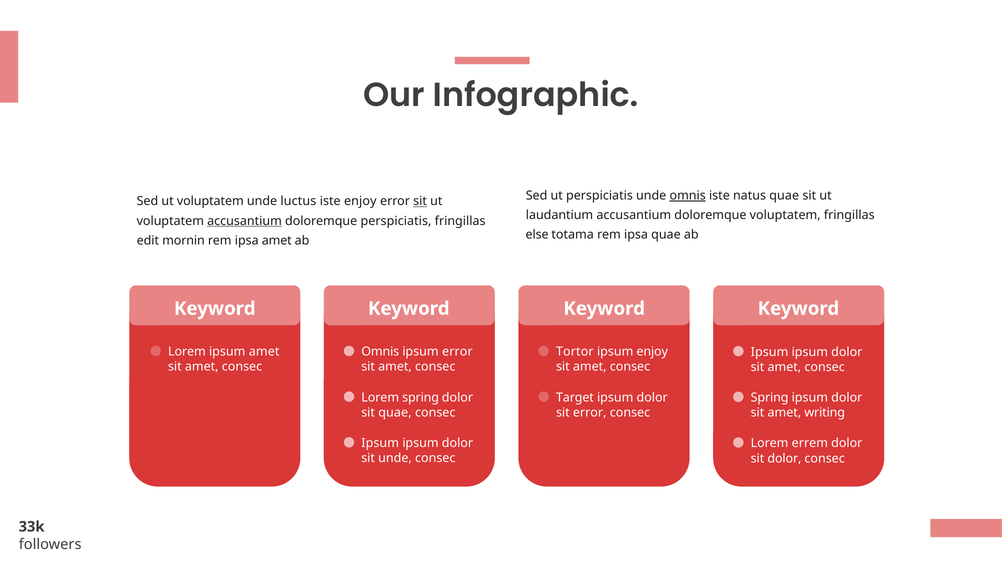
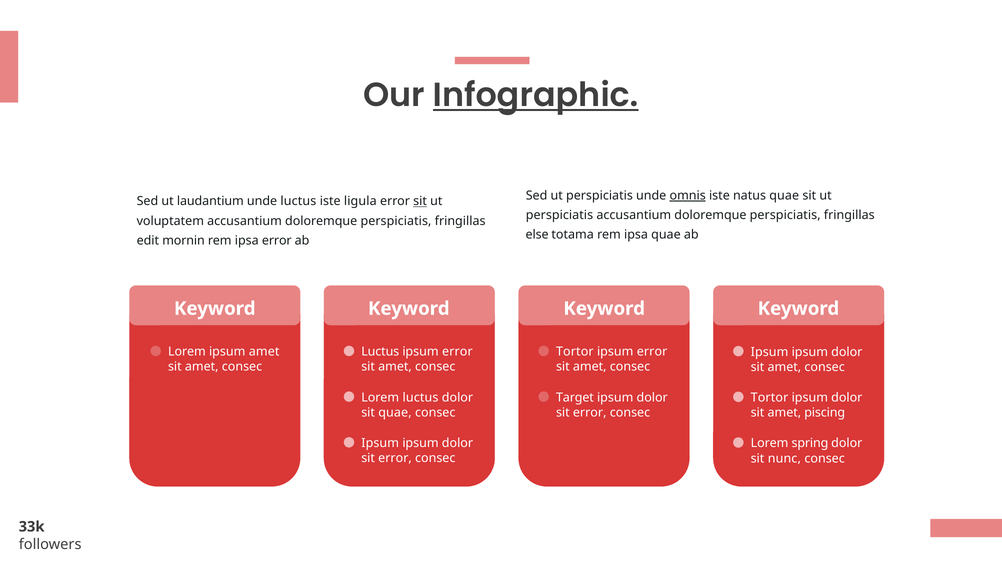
Infographic underline: none -> present
Sed ut voluptatem: voluptatem -> laudantium
iste enjoy: enjoy -> ligula
laudantium at (560, 215): laudantium -> perspiciatis
voluptatem at (785, 215): voluptatem -> perspiciatis
accusantium at (245, 221) underline: present -> none
ipsa amet: amet -> error
Omnis at (380, 352): Omnis -> Luctus
enjoy at (652, 352): enjoy -> error
Lorem spring: spring -> luctus
Spring at (770, 397): Spring -> Tortor
writing: writing -> piscing
errem: errem -> spring
unde at (395, 458): unde -> error
sit dolor: dolor -> nunc
